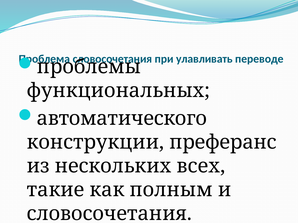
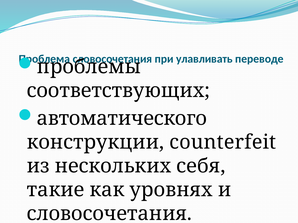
функциональных: функциональных -> соответствующих
преферанс: преферанс -> counterfeit
всех: всех -> себя
полным: полным -> уровнях
